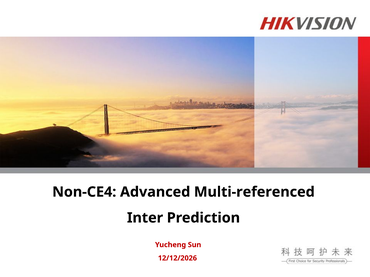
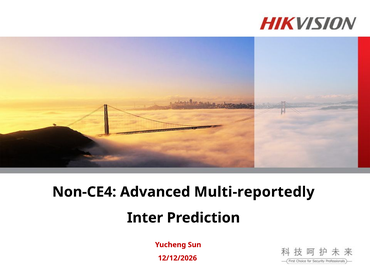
Multi-referenced: Multi-referenced -> Multi-reportedly
